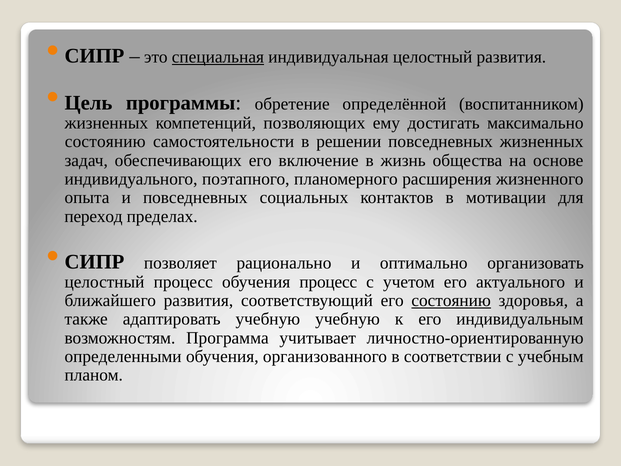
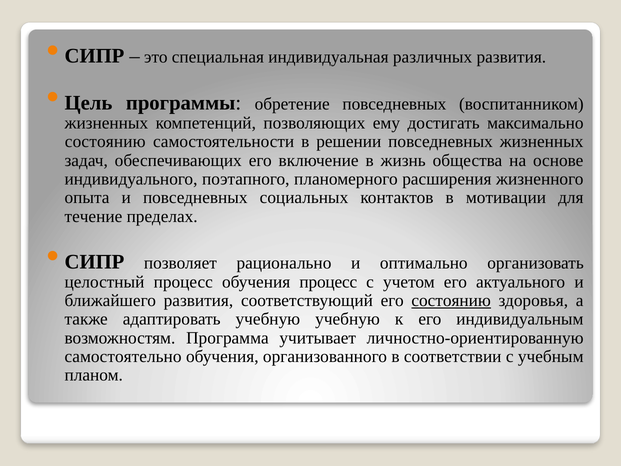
специальная underline: present -> none
индивидуальная целостный: целостный -> различных
обретение определённой: определённой -> повседневных
переход: переход -> течение
определенными: определенными -> самостоятельно
